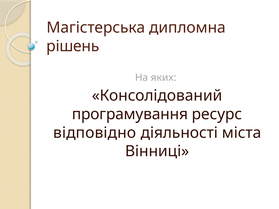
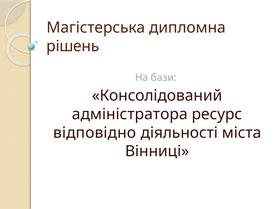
яких: яких -> бази
програмування: програмування -> адміністратора
